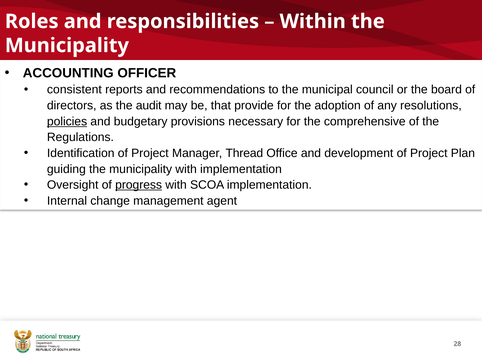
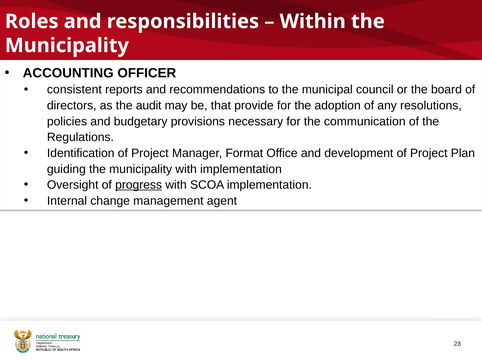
policies underline: present -> none
comprehensive: comprehensive -> communication
Thread: Thread -> Format
